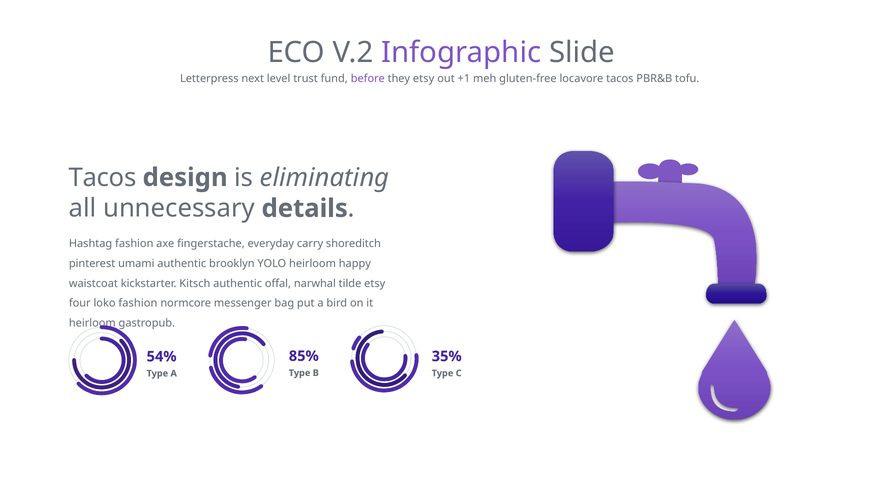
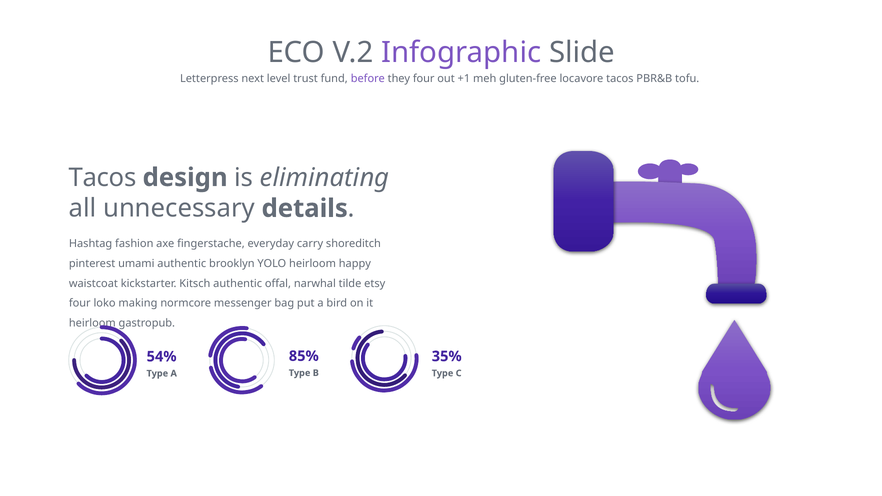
they etsy: etsy -> four
loko fashion: fashion -> making
